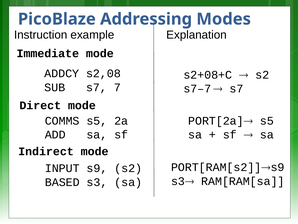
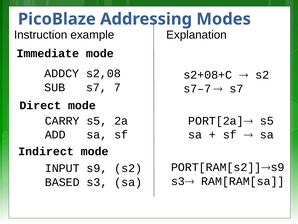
COMMS: COMMS -> CARRY
